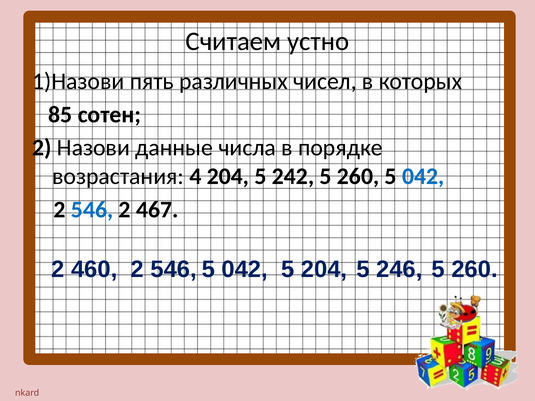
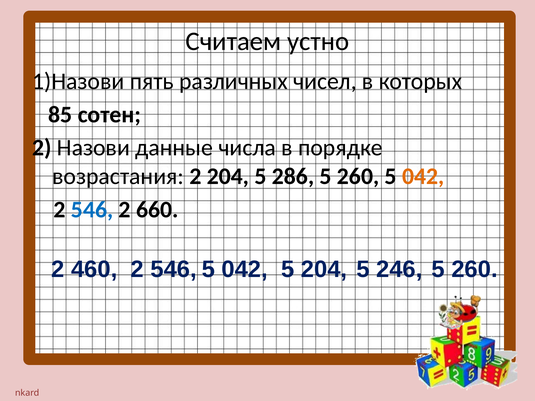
возрастания 4: 4 -> 2
242: 242 -> 286
042 at (423, 176) colour: blue -> orange
467: 467 -> 660
